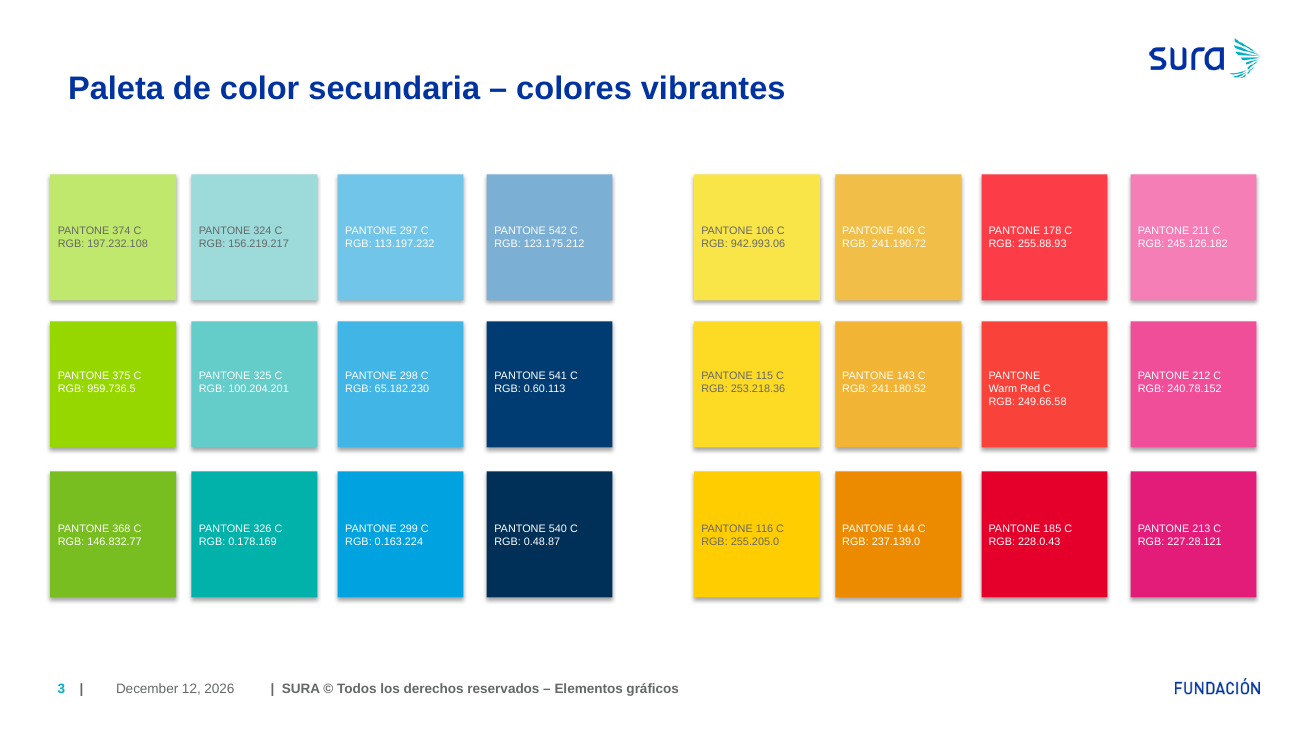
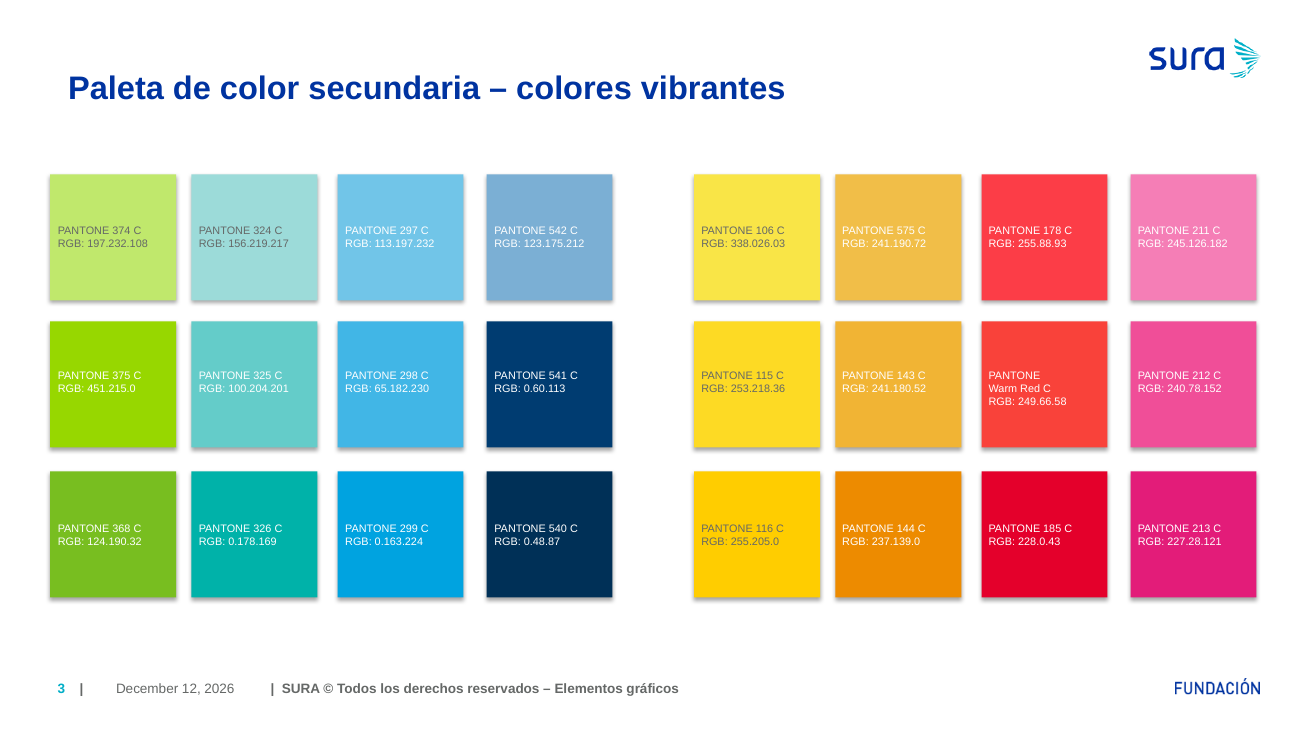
406: 406 -> 575
942.993.06: 942.993.06 -> 338.026.03
959.736.5: 959.736.5 -> 451.215.0
146.832.77: 146.832.77 -> 124.190.32
